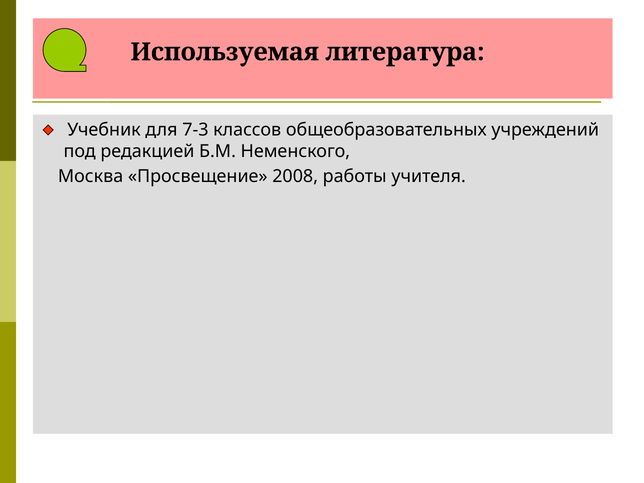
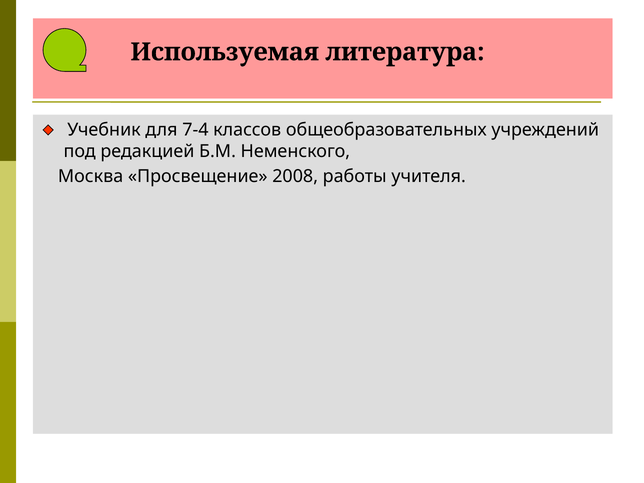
7-3: 7-3 -> 7-4
